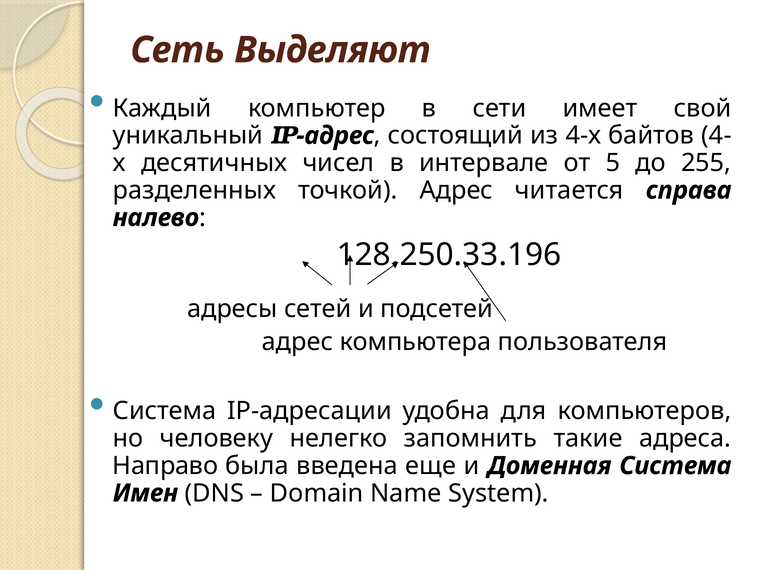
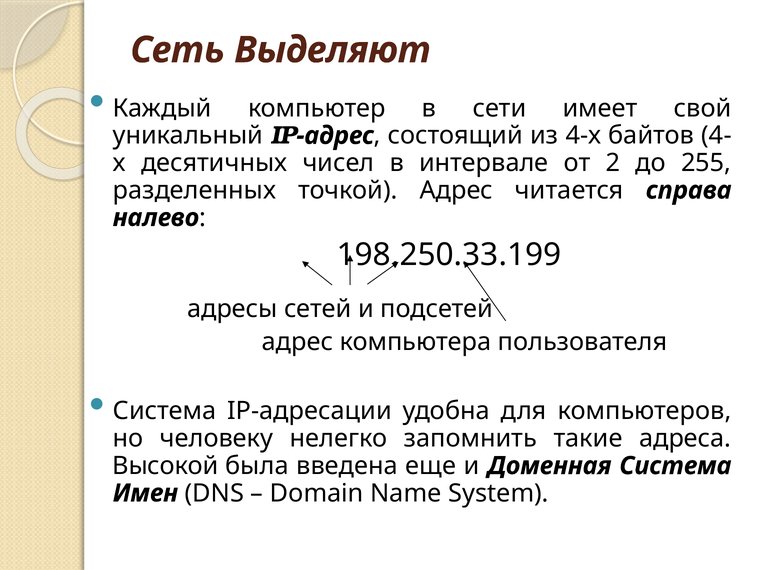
5: 5 -> 2
128.250.33.196: 128.250.33.196 -> 198.250.33.199
Направо: Направо -> Высокой
